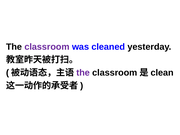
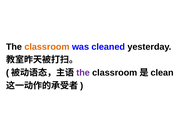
classroom at (47, 47) colour: purple -> orange
